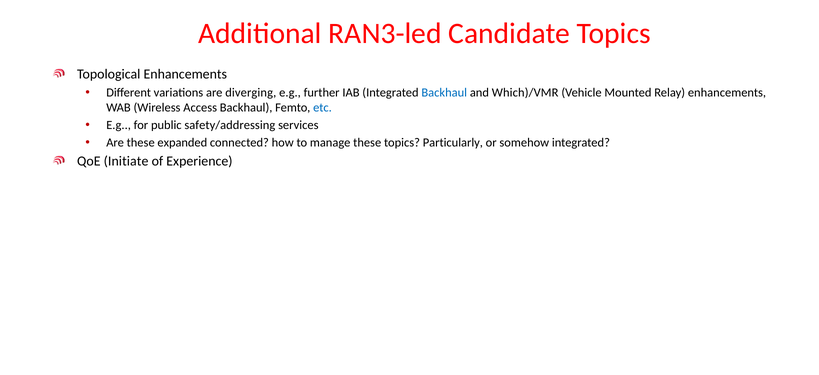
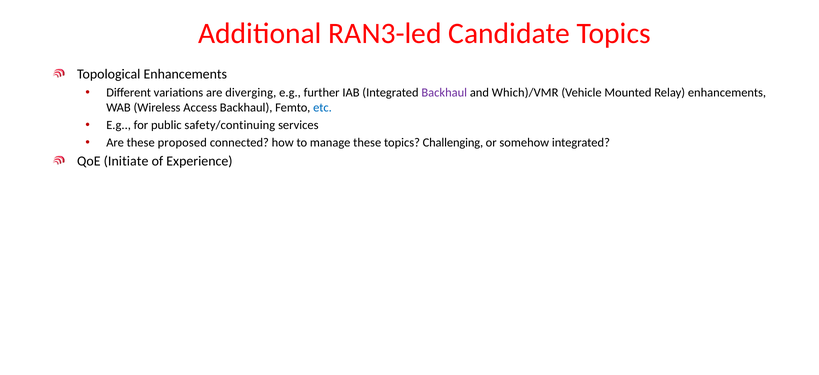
Backhaul at (444, 92) colour: blue -> purple
safety/addressing: safety/addressing -> safety/continuing
expanded: expanded -> proposed
Particularly: Particularly -> Challenging
